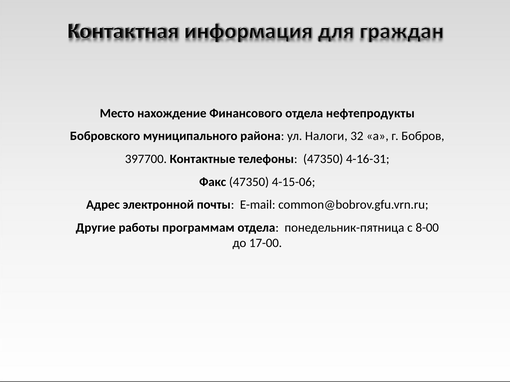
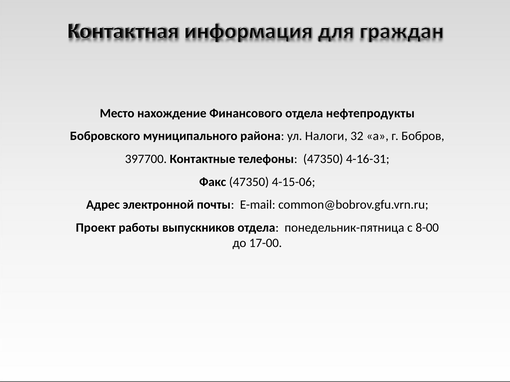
Другие: Другие -> Проект
программам: программам -> выпускников
